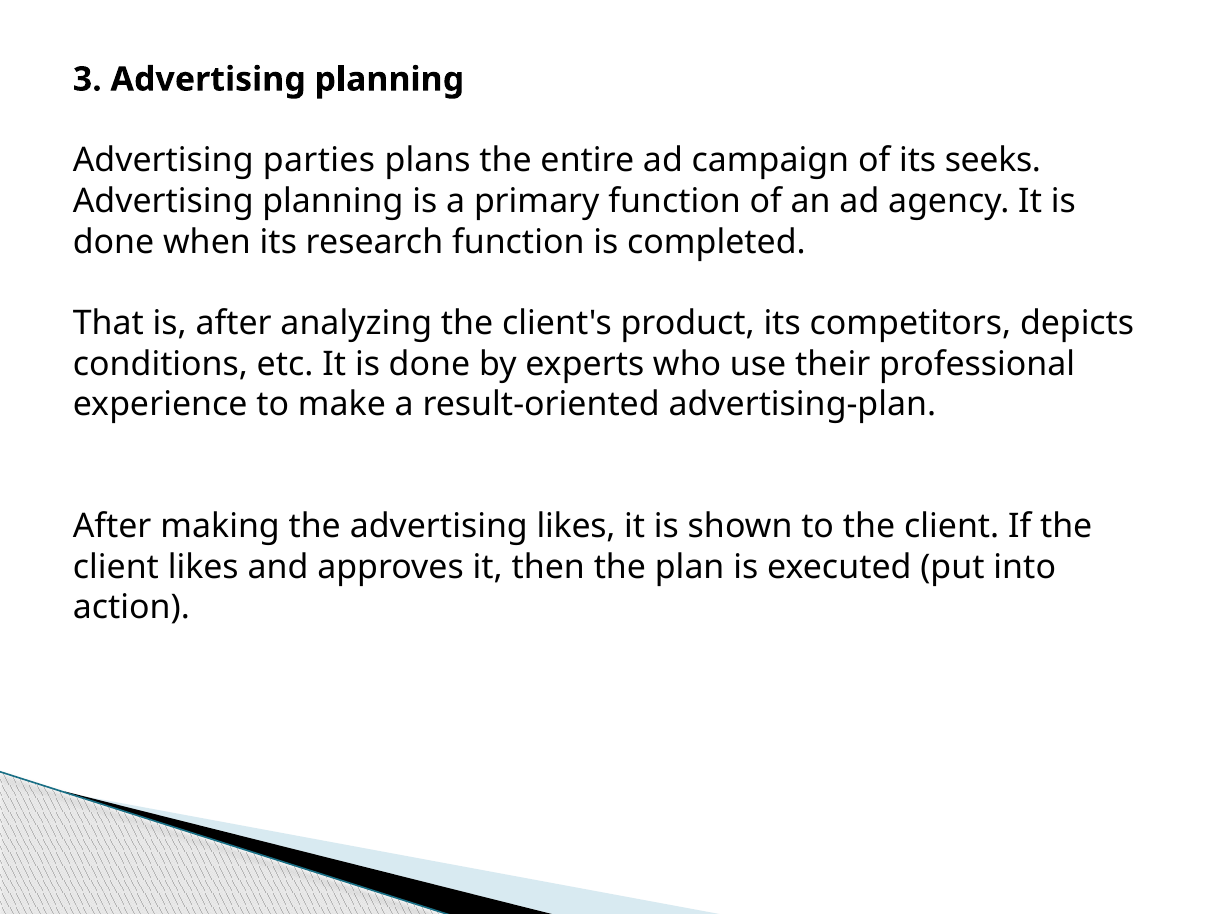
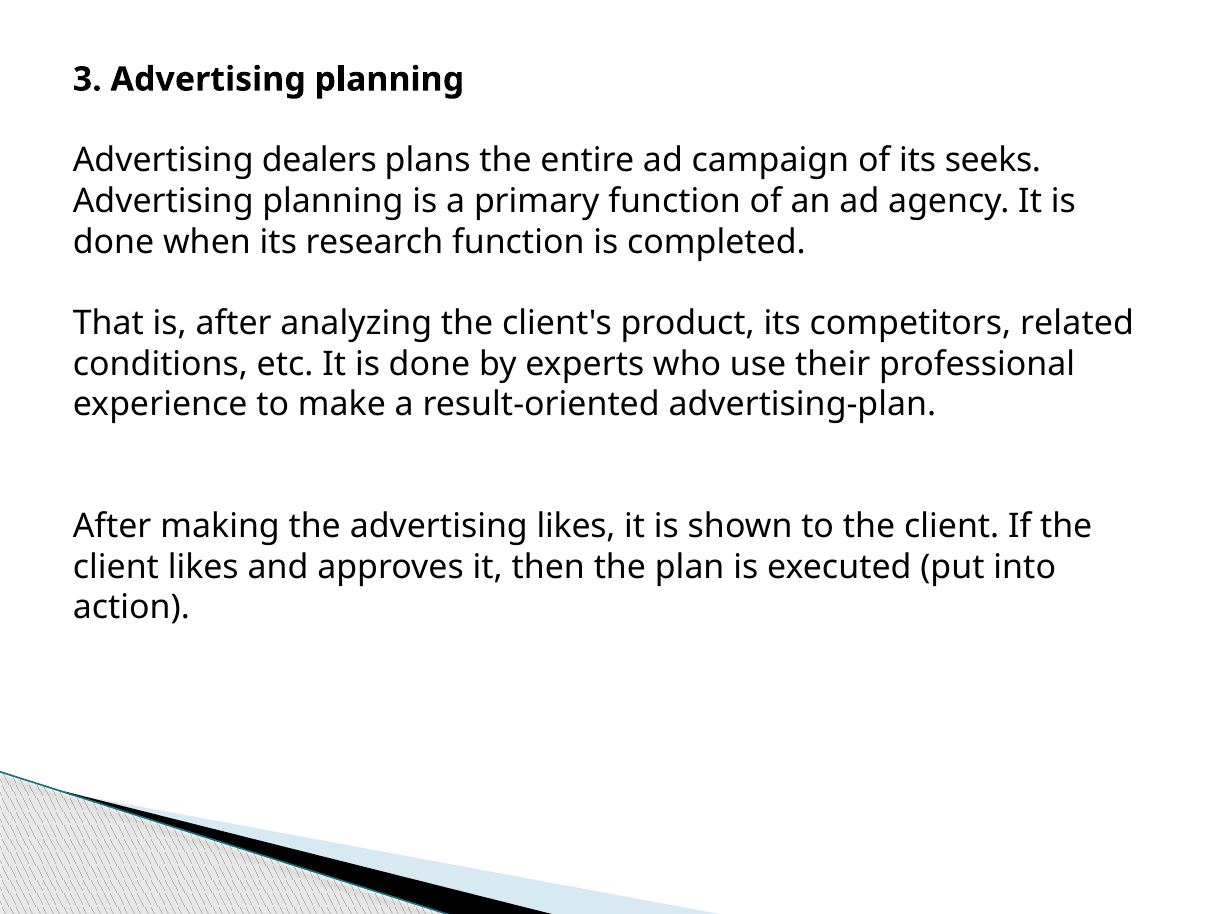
parties: parties -> dealers
depicts: depicts -> related
